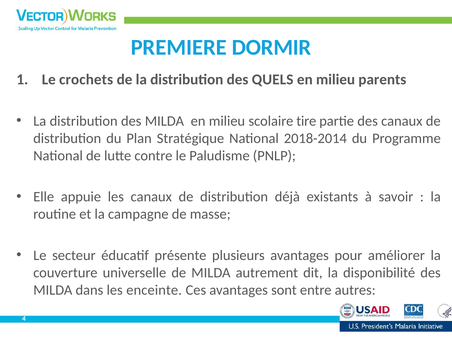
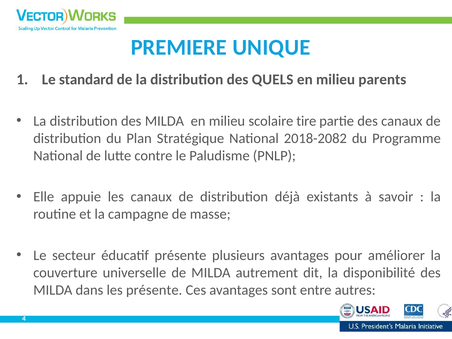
DORMIR: DORMIR -> UNIQUE
crochets: crochets -> standard
2018-2014: 2018-2014 -> 2018-2082
les enceinte: enceinte -> présente
